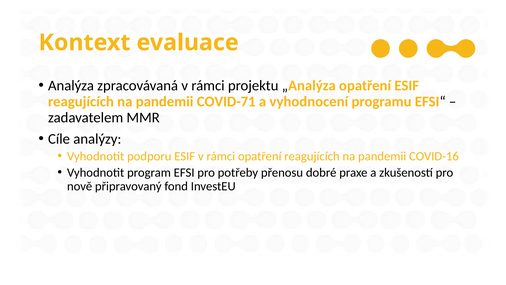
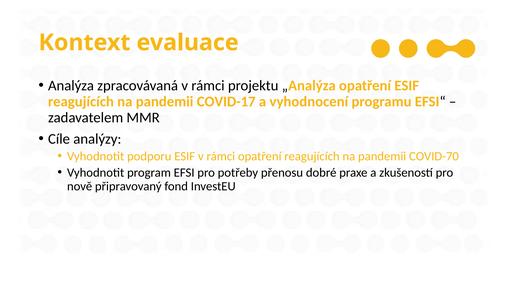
COVID-71: COVID-71 -> COVID-17
COVID-16: COVID-16 -> COVID-70
